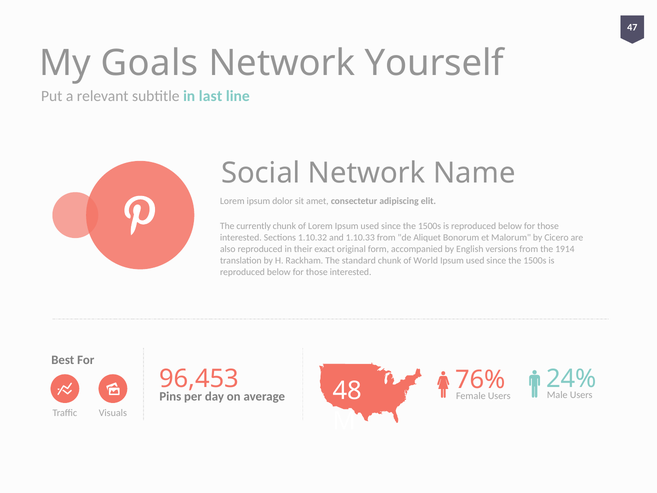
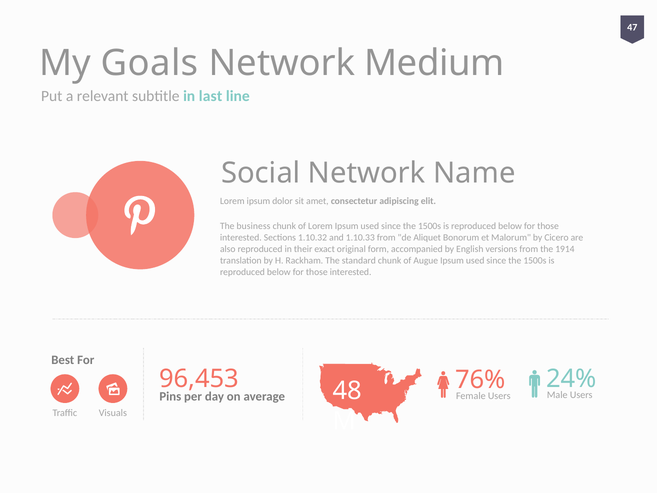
Yourself: Yourself -> Medium
currently: currently -> business
World: World -> Augue
